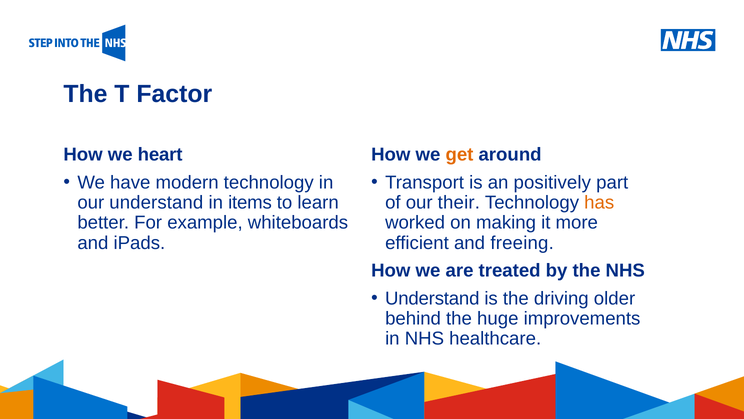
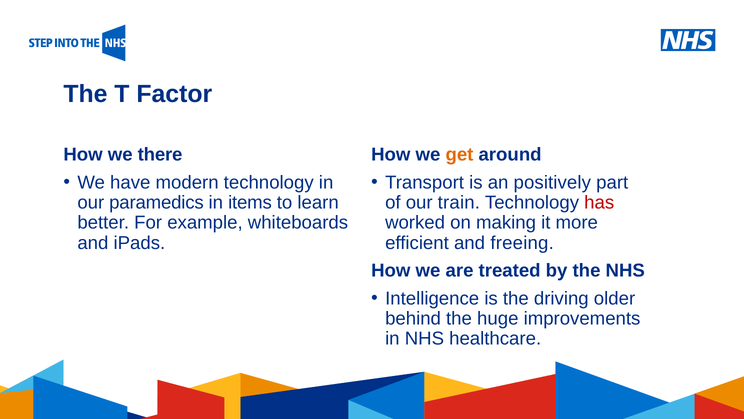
heart: heart -> there
our understand: understand -> paramedics
their: their -> train
has colour: orange -> red
Understand at (432, 298): Understand -> Intelligence
